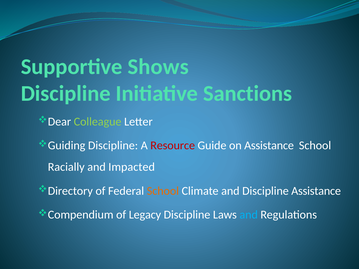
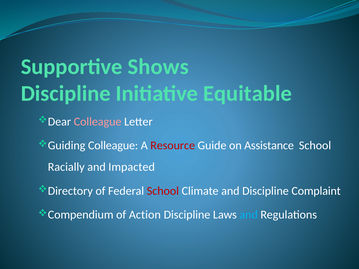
Sanctions: Sanctions -> Equitable
Colleague at (98, 122) colour: light green -> pink
Discipline at (113, 146): Discipline -> Colleague
School at (163, 191) colour: orange -> red
Discipline Assistance: Assistance -> Complaint
Legacy: Legacy -> Action
